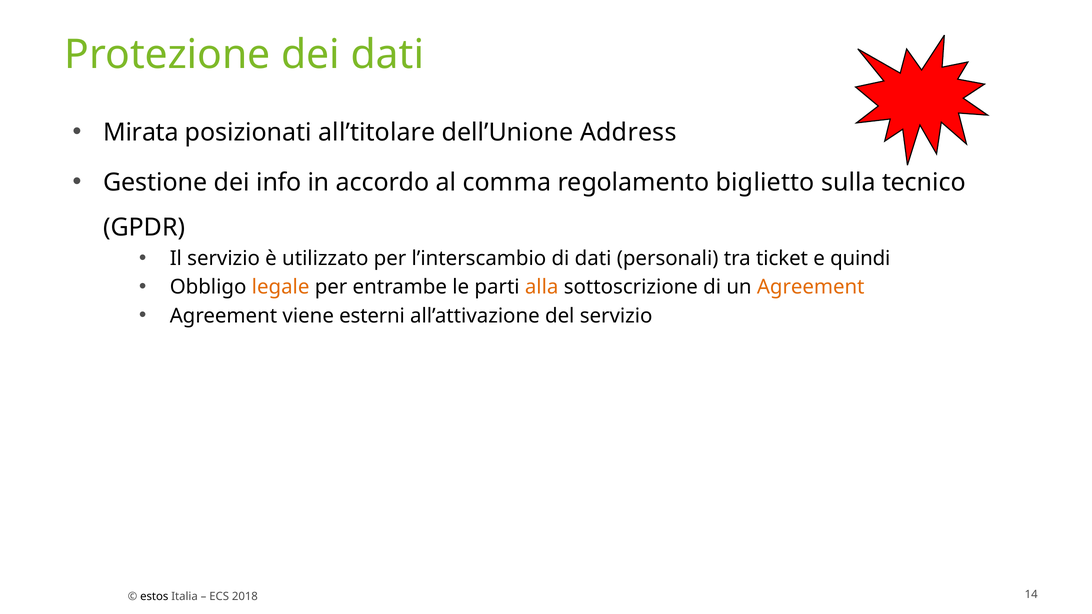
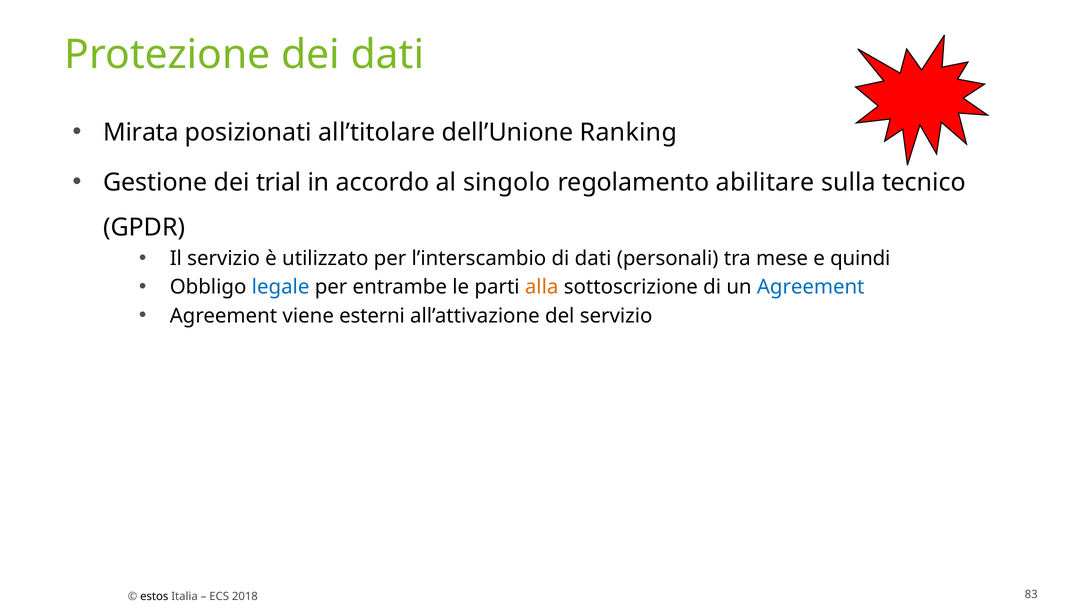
Address: Address -> Ranking
info: info -> trial
comma: comma -> singolo
biglietto: biglietto -> abilitare
ticket: ticket -> mese
legale colour: orange -> blue
Agreement at (811, 287) colour: orange -> blue
14: 14 -> 83
